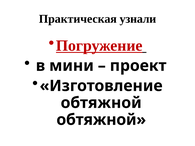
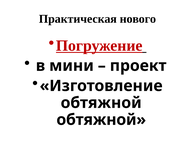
узнали: узнали -> нового
